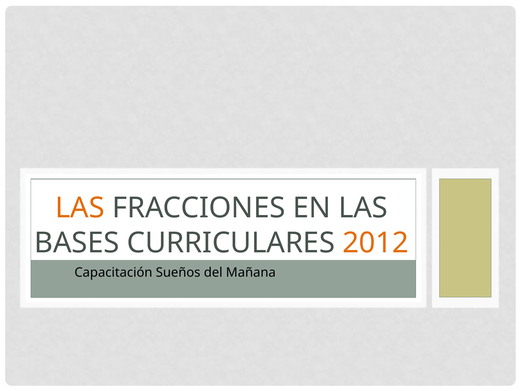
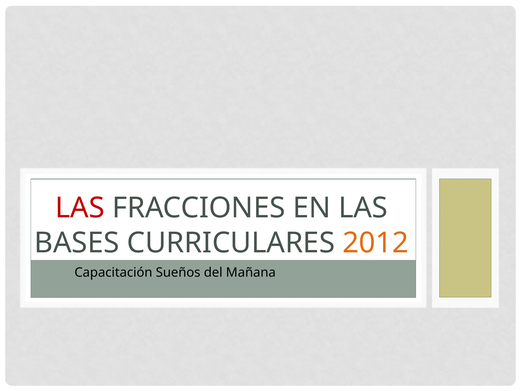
LAS at (80, 208) colour: orange -> red
